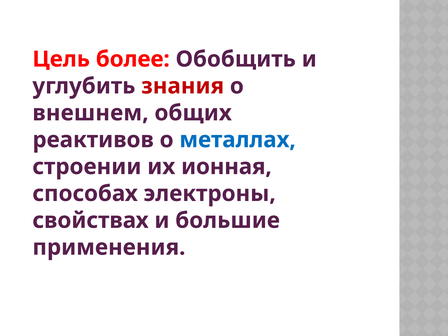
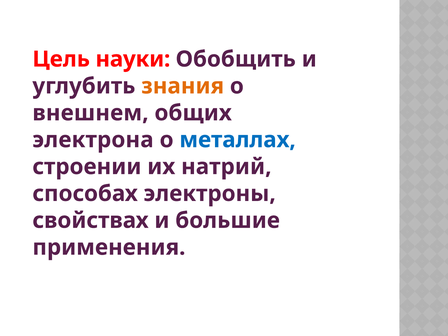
более: более -> науки
знания colour: red -> orange
реактивов: реактивов -> электрона
ионная: ионная -> натрий
